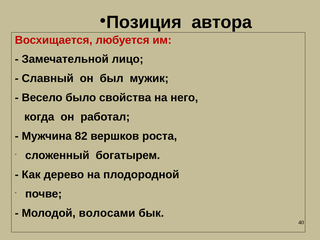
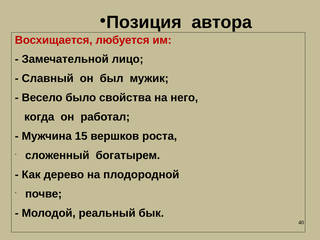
82: 82 -> 15
волосами: волосами -> реальный
